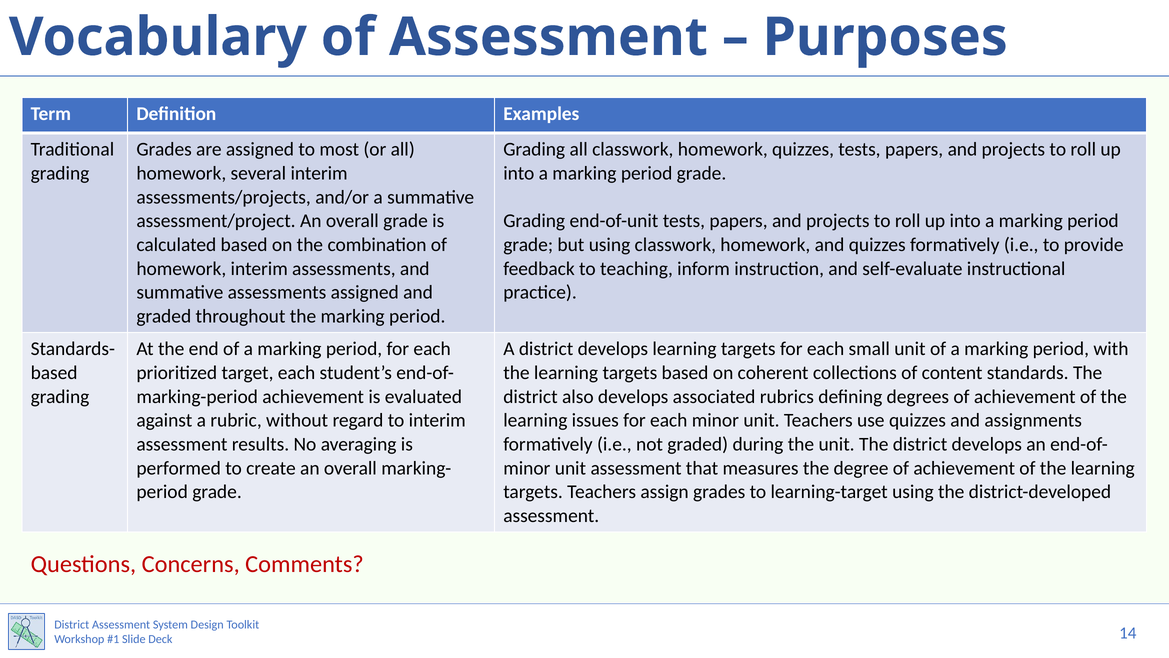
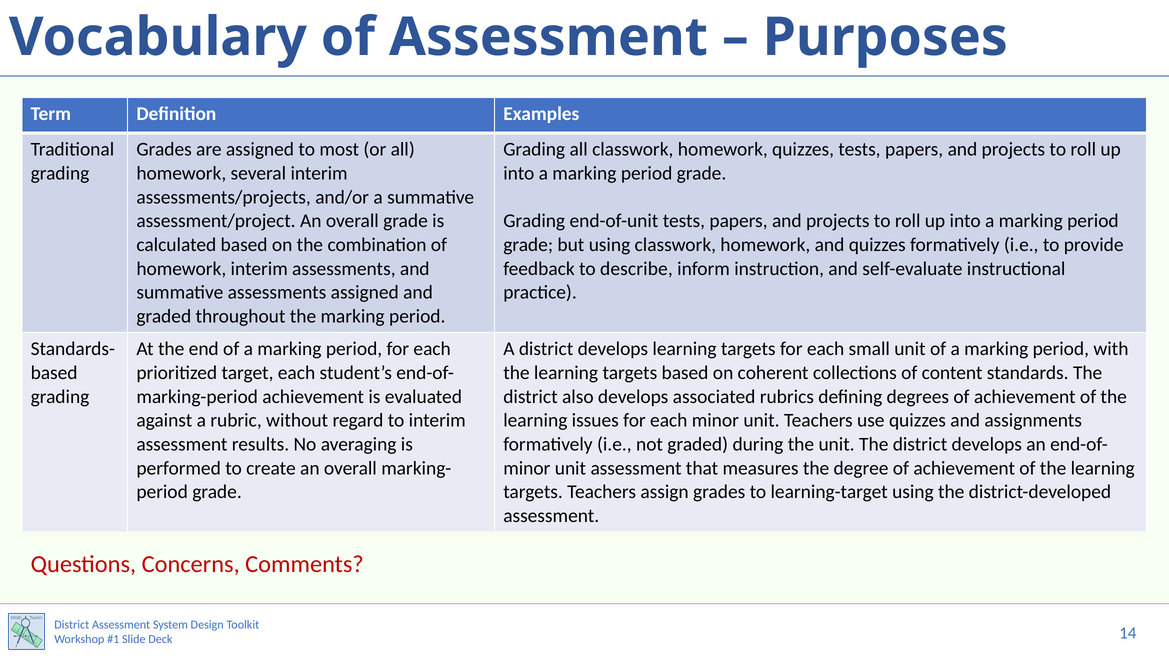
teaching: teaching -> describe
